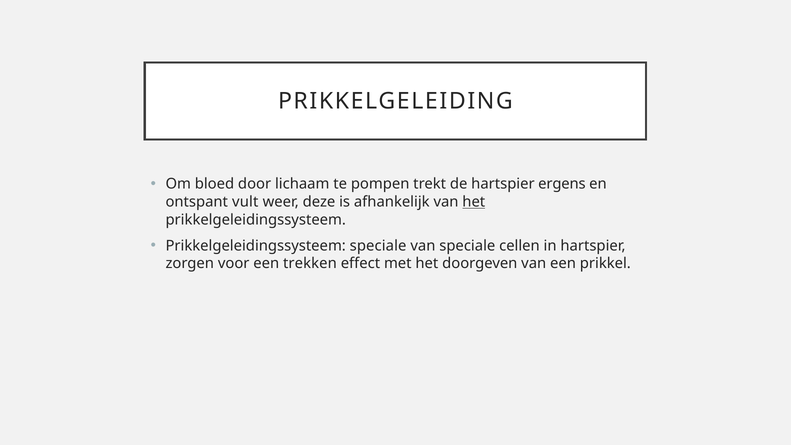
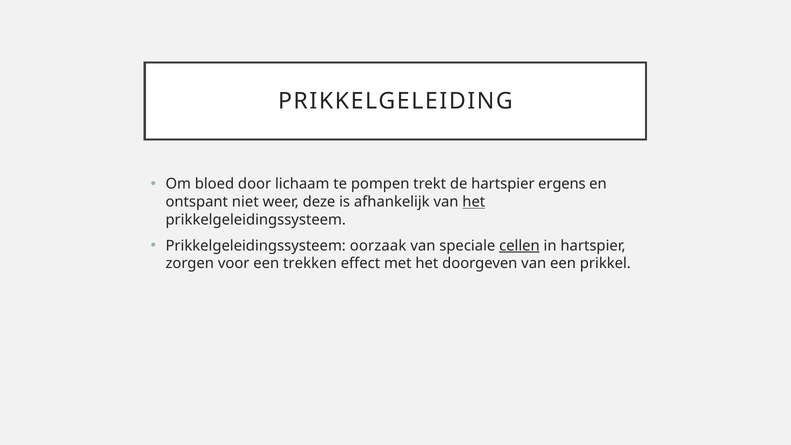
vult: vult -> niet
Prikkelgeleidingssysteem speciale: speciale -> oorzaak
cellen underline: none -> present
